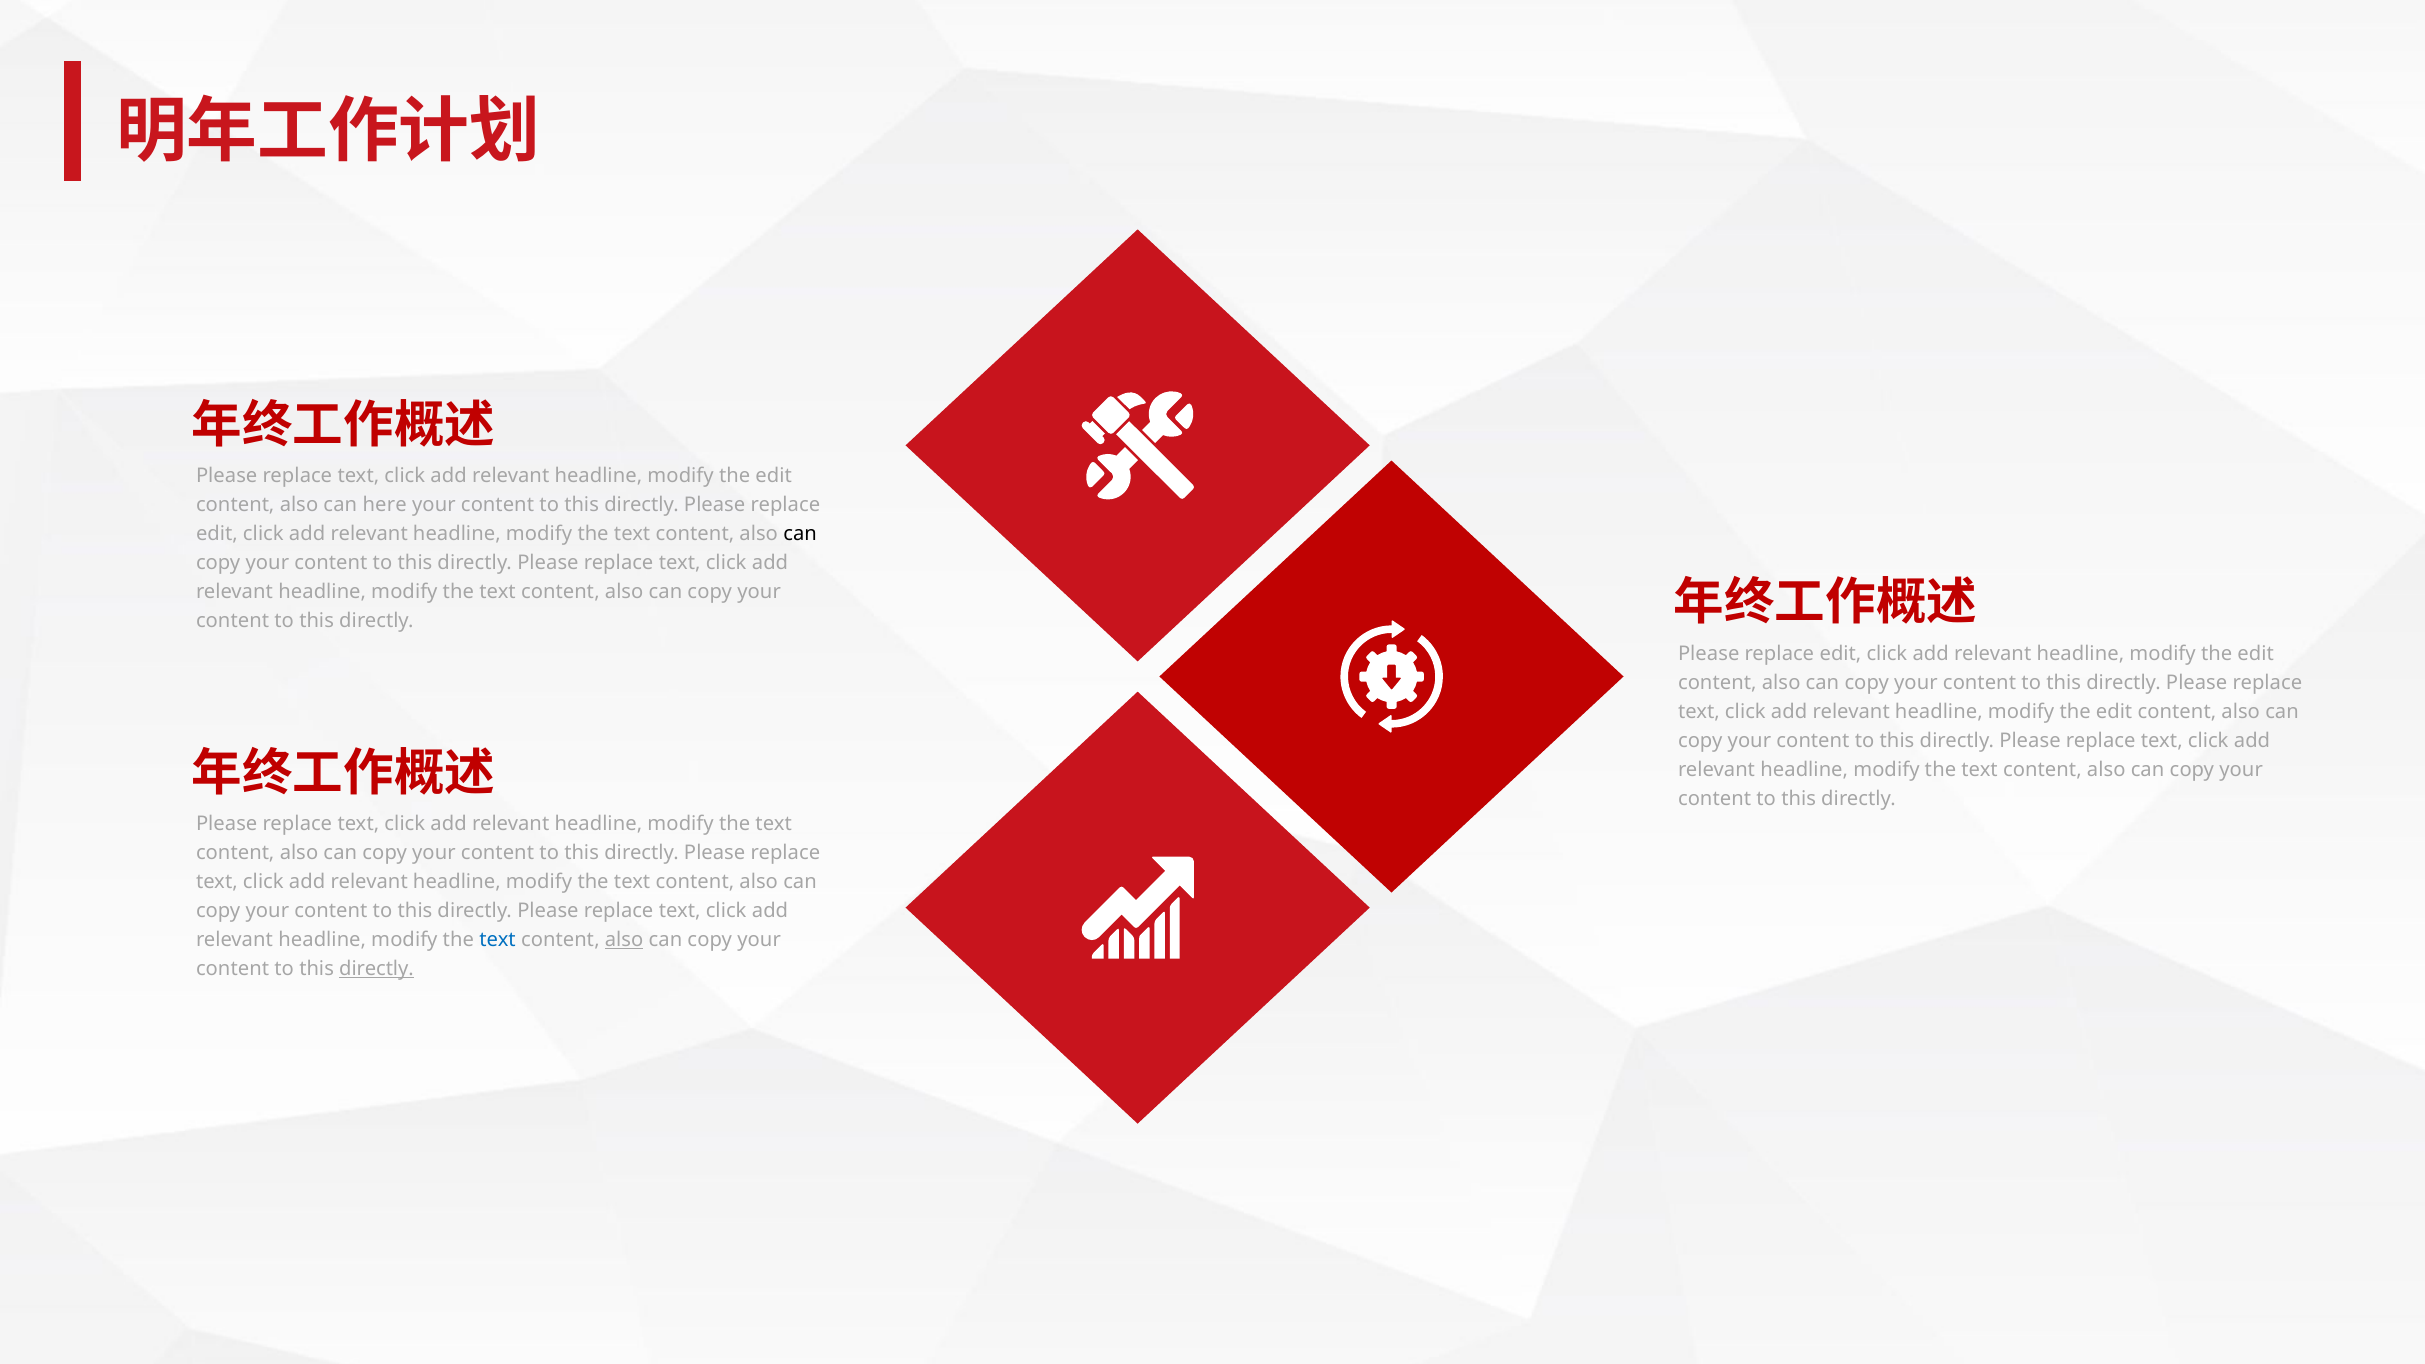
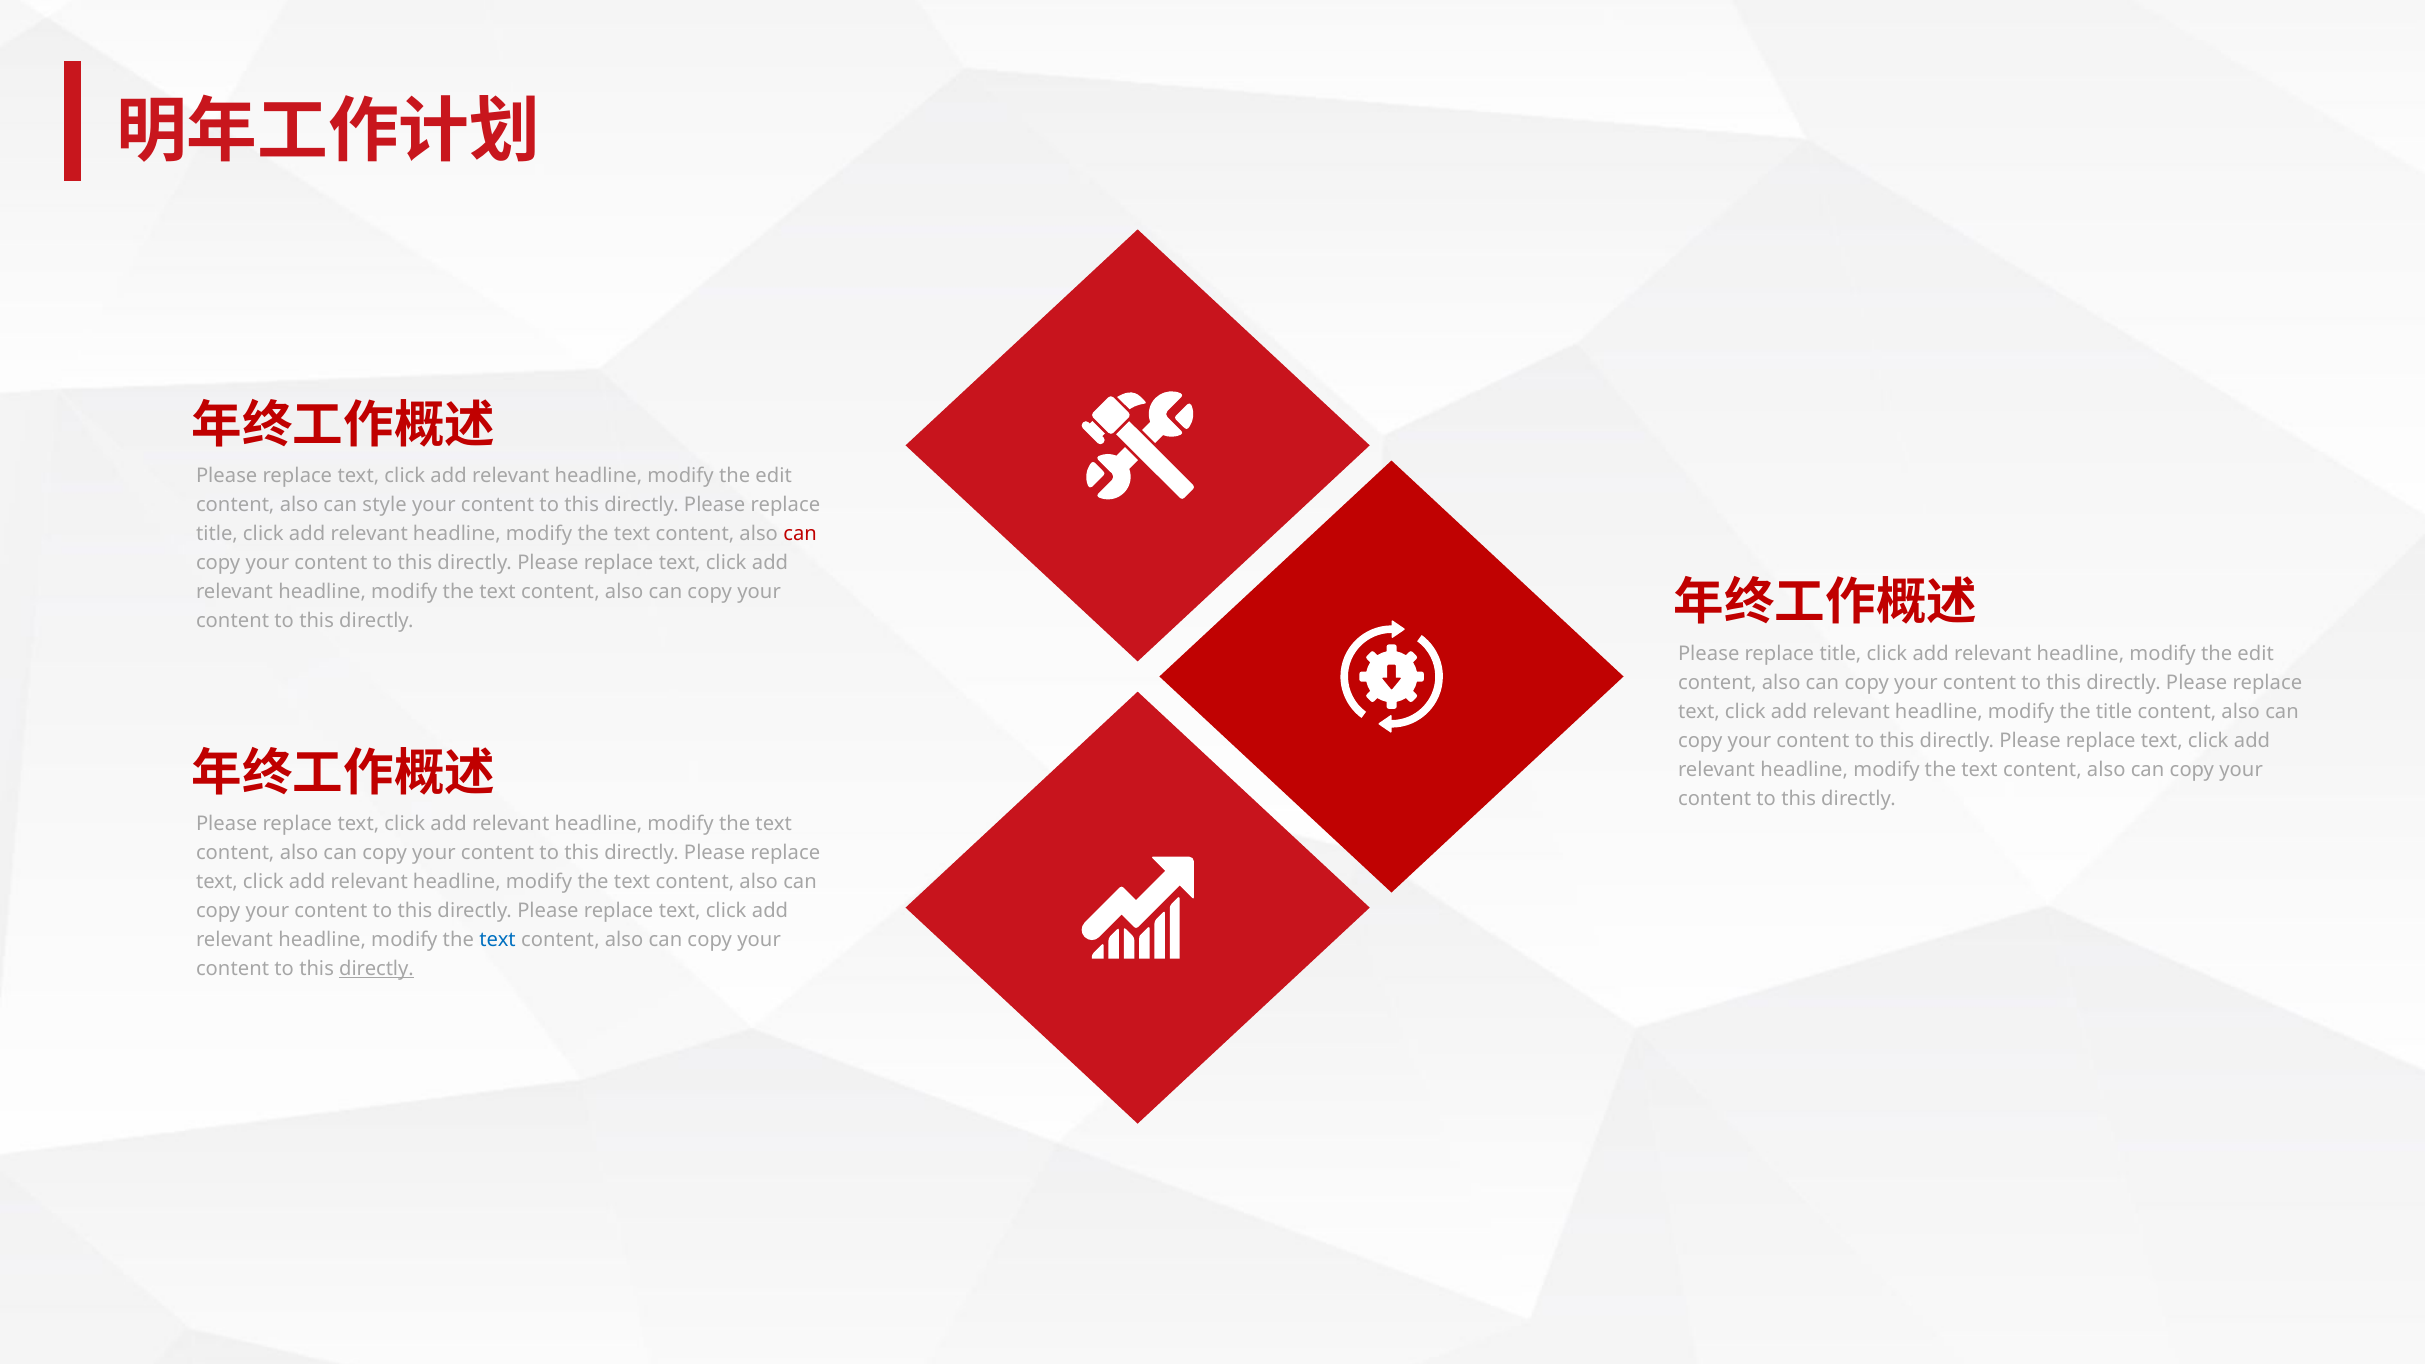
here: here -> style
edit at (217, 534): edit -> title
can at (800, 534) colour: black -> red
edit at (1840, 654): edit -> title
edit at (2114, 712): edit -> title
also at (624, 940) underline: present -> none
